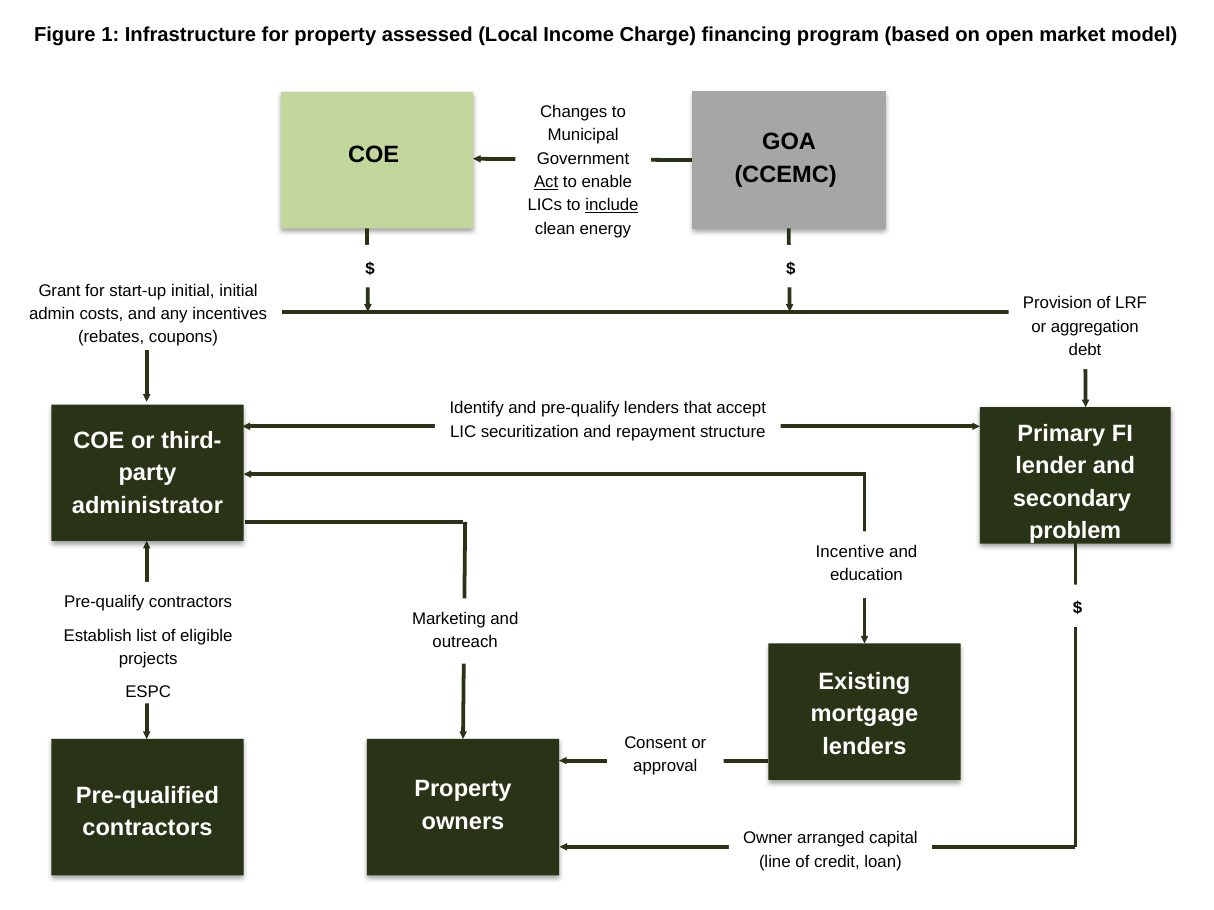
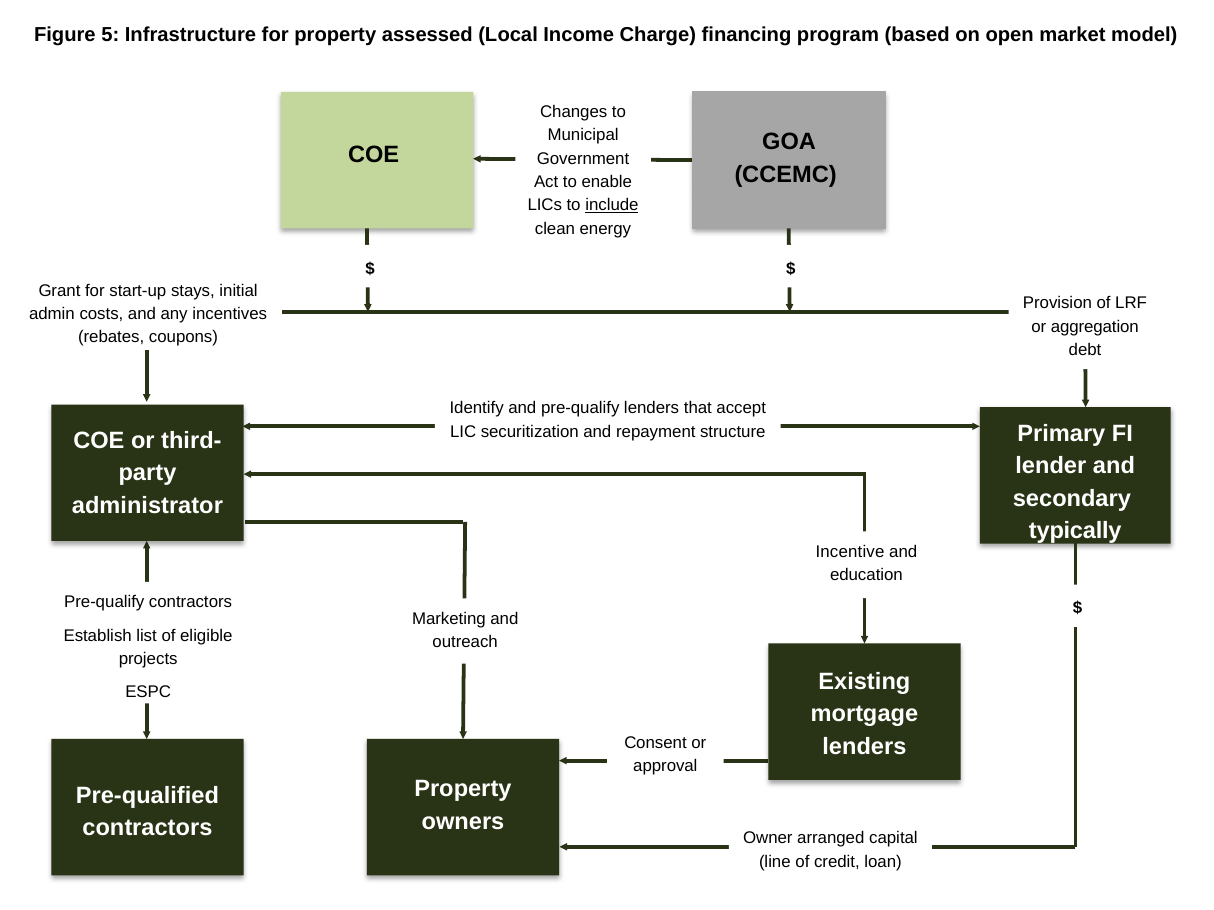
1: 1 -> 5
Act underline: present -> none
start-up initial: initial -> stays
problem: problem -> typically
